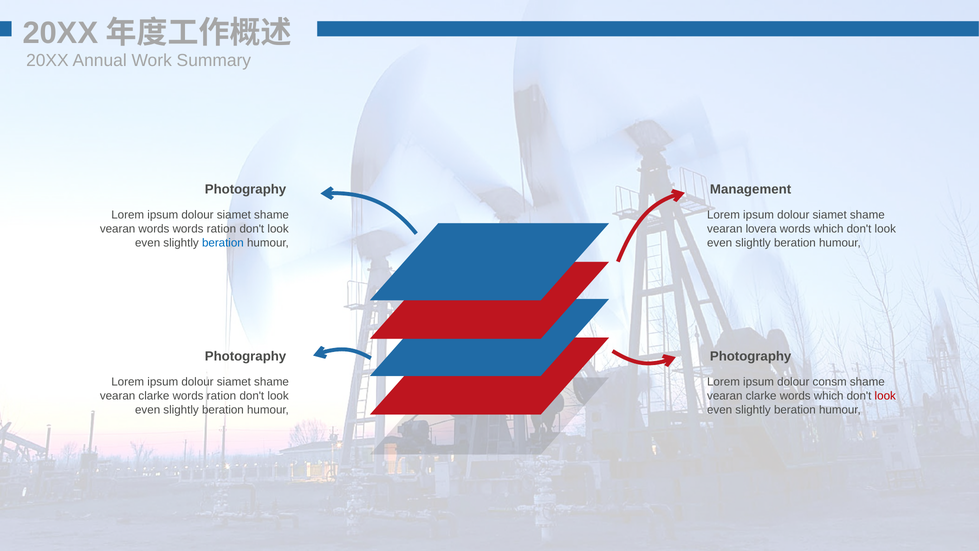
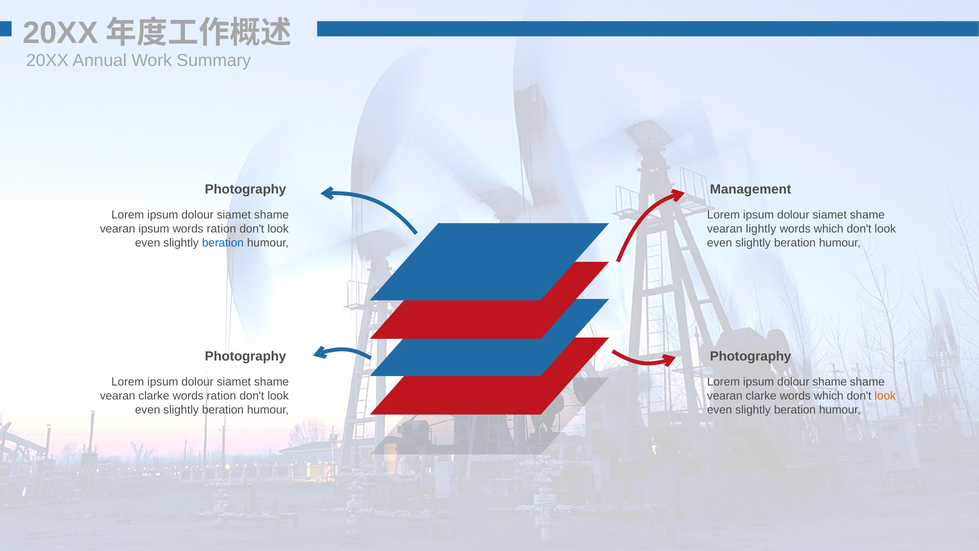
vearan words: words -> ipsum
lovera: lovera -> lightly
dolour consm: consm -> shame
look at (885, 396) colour: red -> orange
